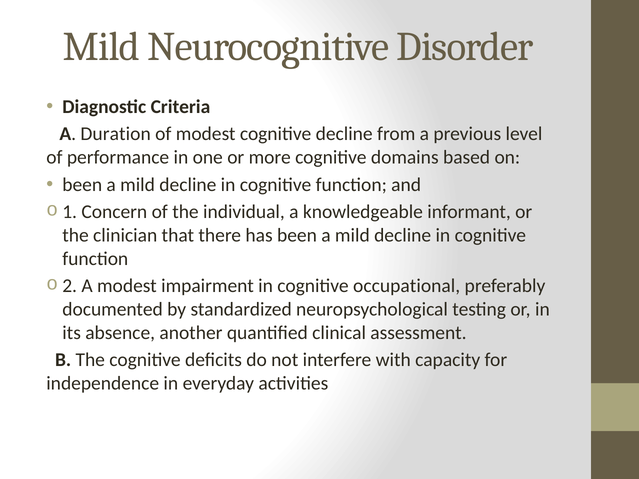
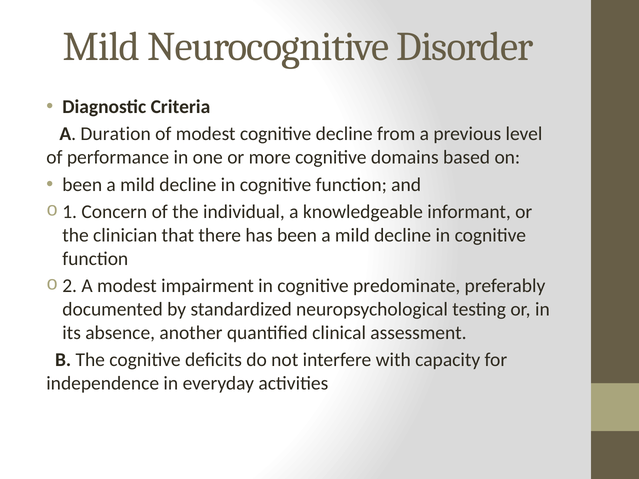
occupational: occupational -> predominate
